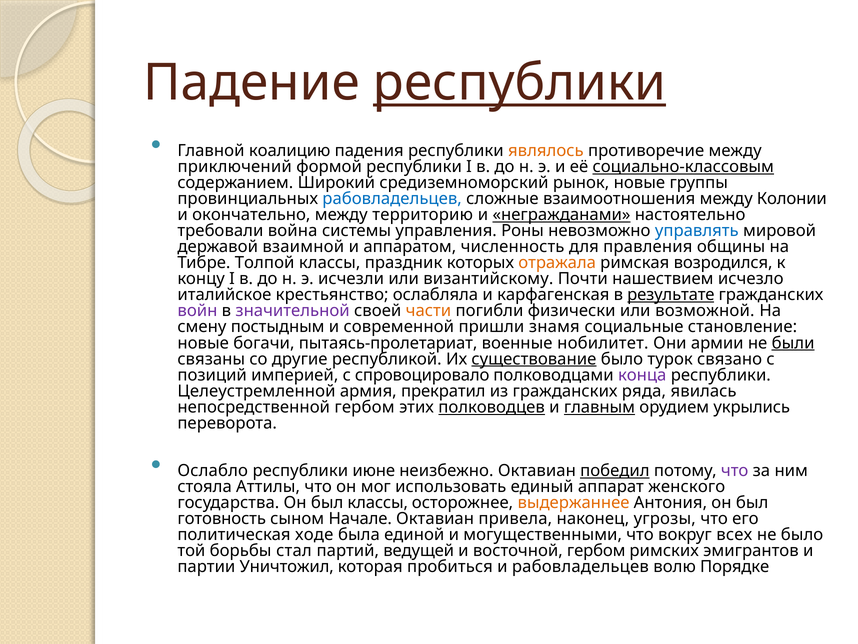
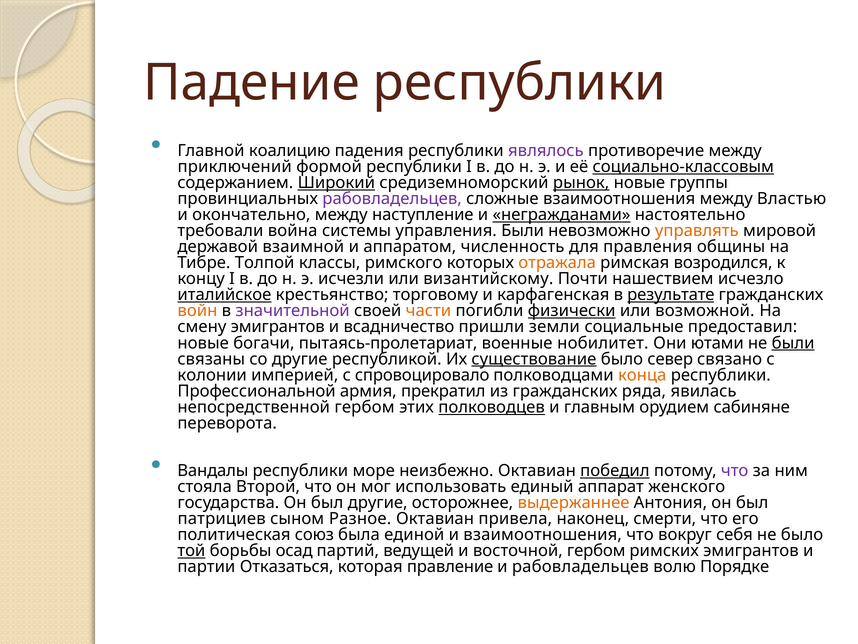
республики at (520, 83) underline: present -> none
являлось colour: orange -> purple
Широкий underline: none -> present
рынок underline: none -> present
рабовладельцев at (392, 199) colour: blue -> purple
Колонии: Колонии -> Властью
территорию: территорию -> наступление
управления Роны: Роны -> Были
управлять colour: blue -> orange
праздник: праздник -> римского
италийское underline: none -> present
ослабляла: ослабляла -> торговому
войн colour: purple -> orange
физически underline: none -> present
смену постыдным: постыдным -> эмигрантов
современной: современной -> всадничество
знамя: знамя -> земли
становление: становление -> предоставил
армии: армии -> ютами
турок: турок -> север
позиций: позиций -> колонии
конца colour: purple -> orange
Целеустремленной: Целеустремленной -> Профессиональной
главным underline: present -> none
укрылись: укрылись -> сабиняне
Ослабло: Ослабло -> Вандалы
июне: июне -> море
Аттилы: Аттилы -> Второй
был классы: классы -> другие
готовность: готовность -> патрициев
Начале: Начале -> Разное
угрозы: угрозы -> смерти
ходе: ходе -> союз
и могущественными: могущественными -> взаимоотношения
всех: всех -> себя
той underline: none -> present
стал: стал -> осад
Уничтожил: Уничтожил -> Отказаться
пробиться: пробиться -> правление
